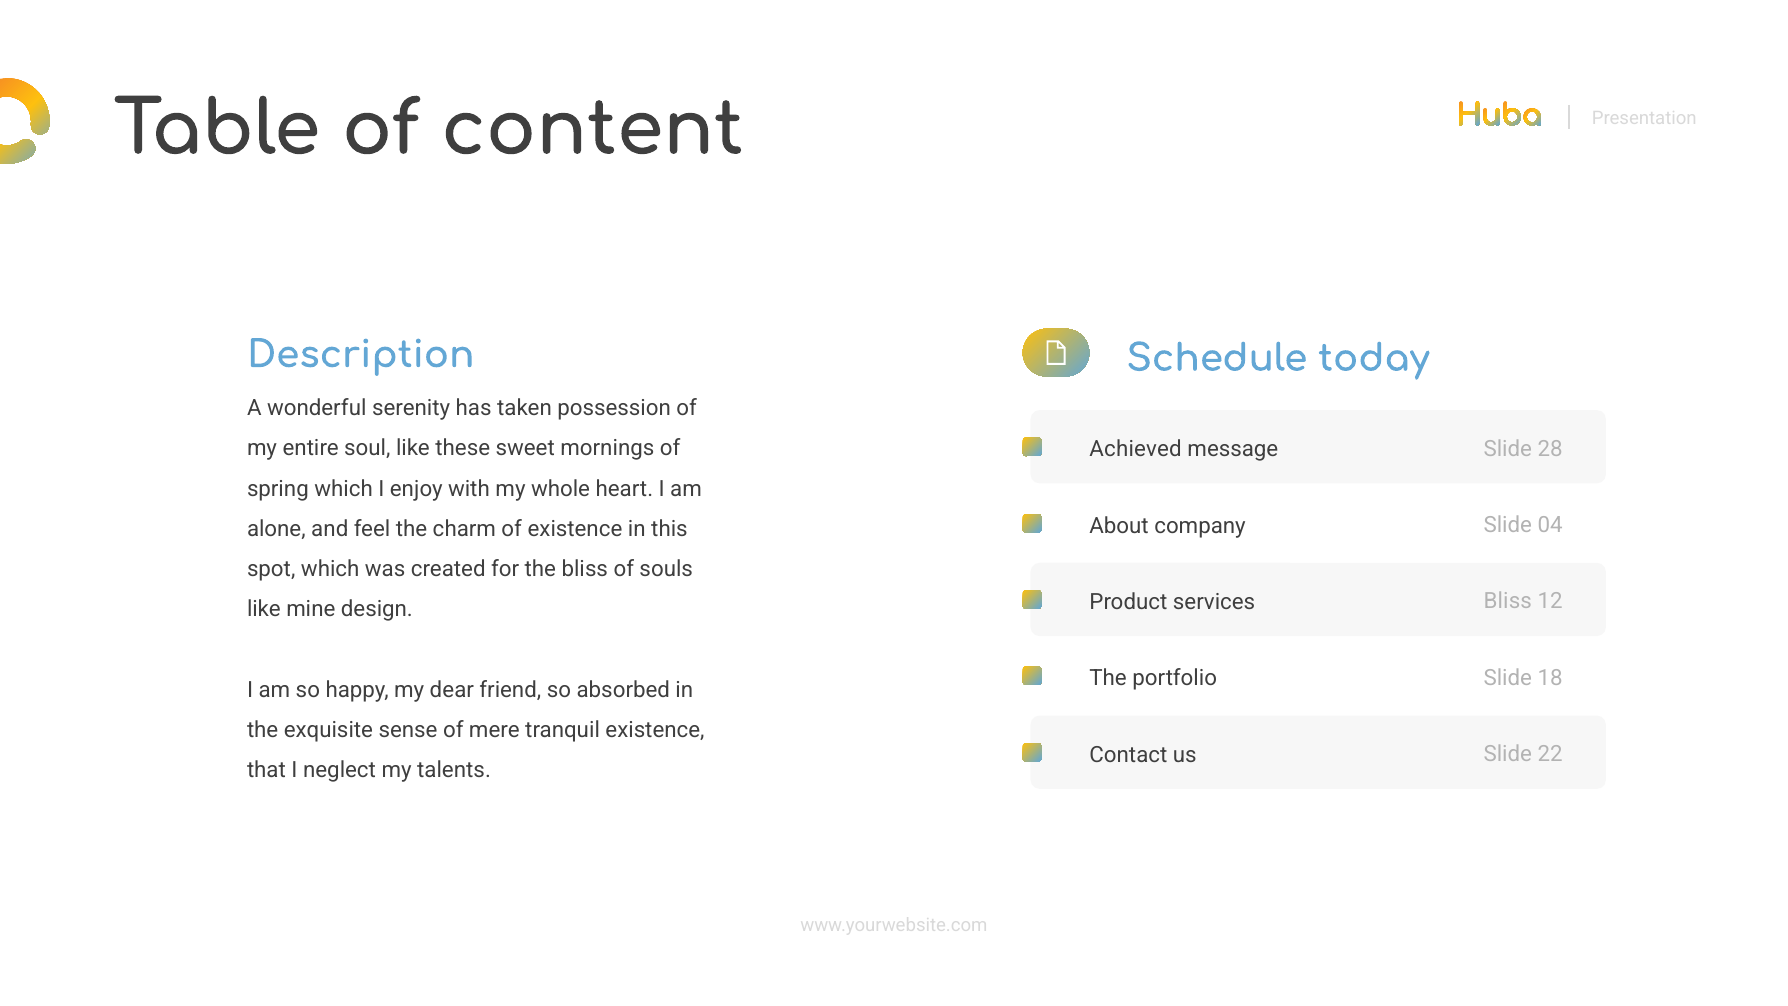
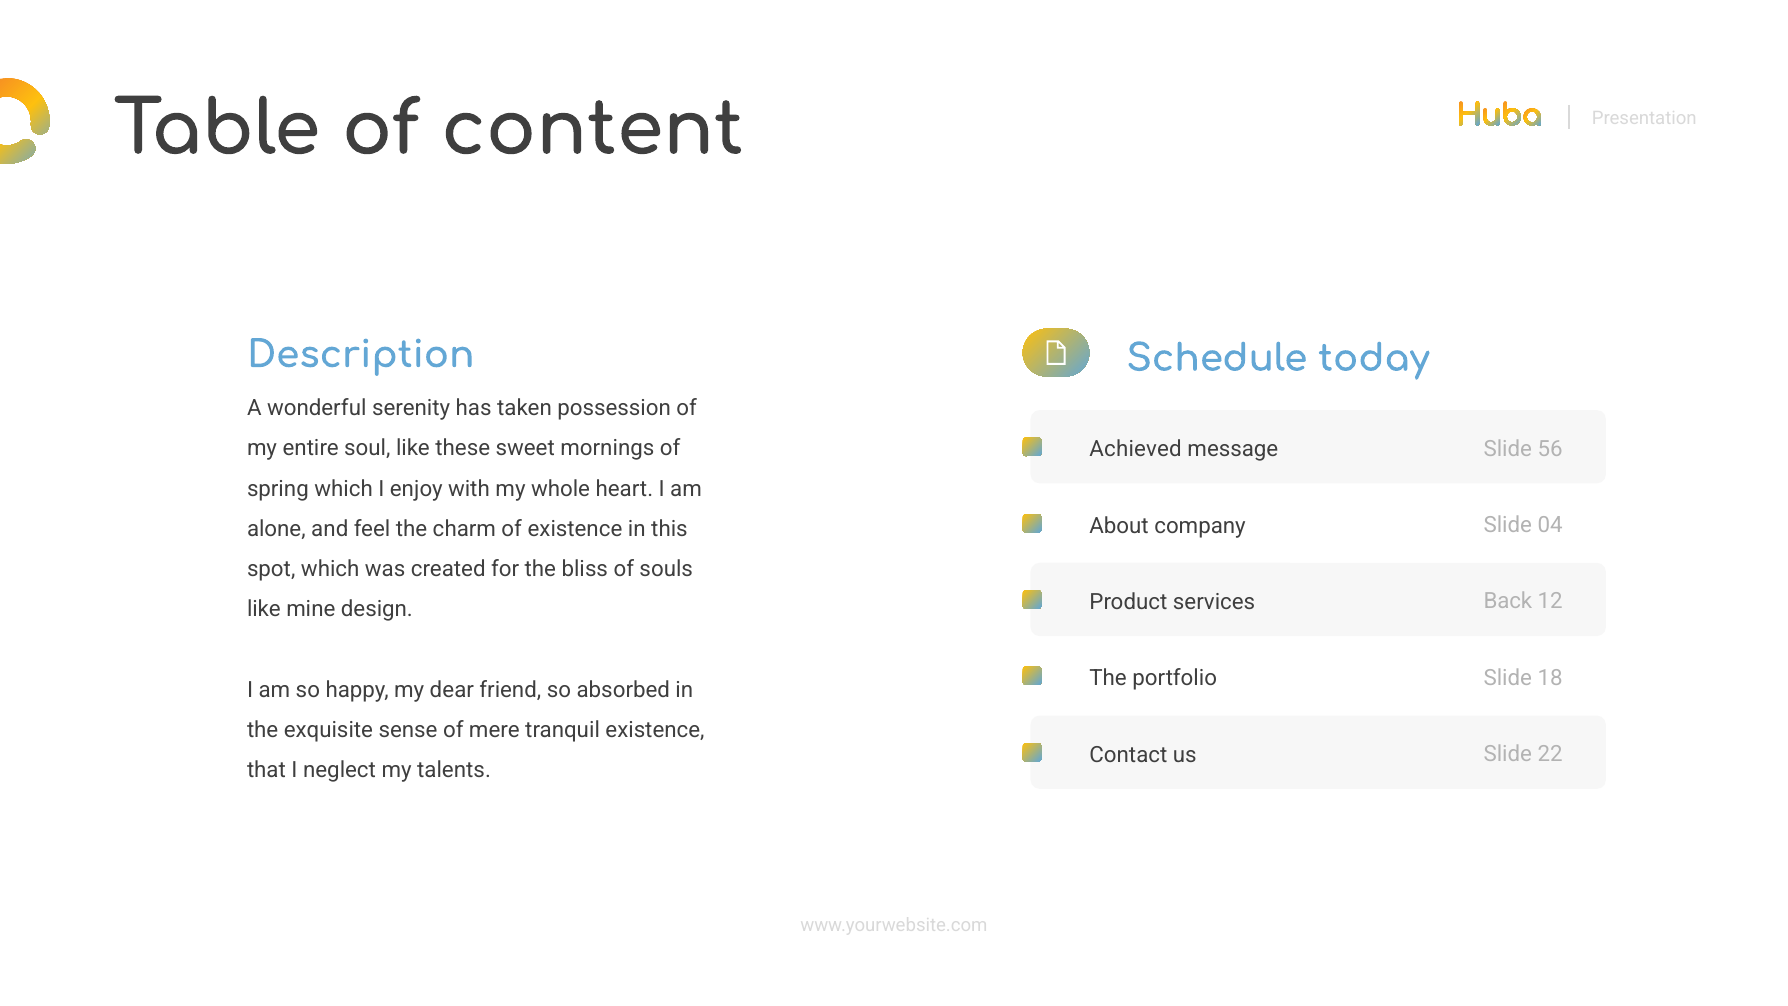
28: 28 -> 56
services Bliss: Bliss -> Back
